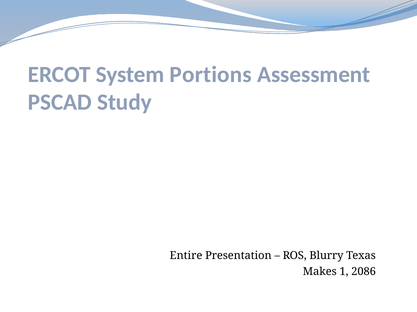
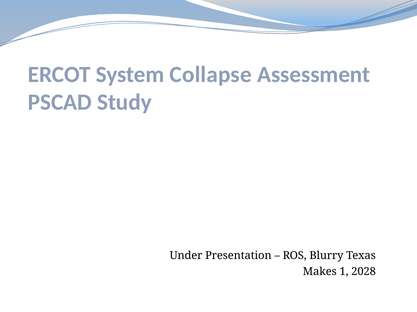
Portions: Portions -> Collapse
Entire: Entire -> Under
2086: 2086 -> 2028
